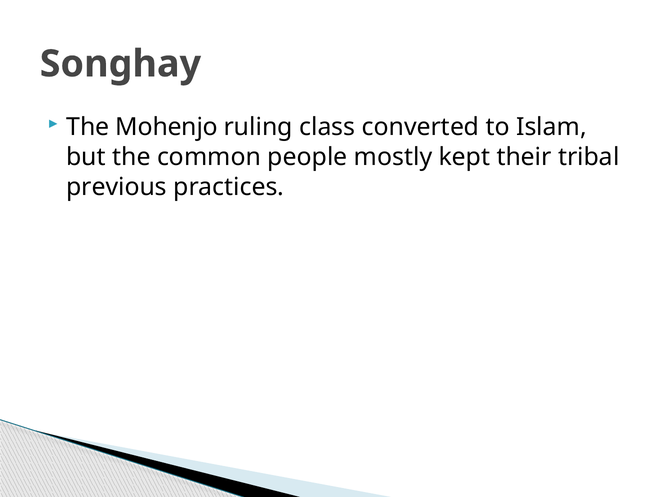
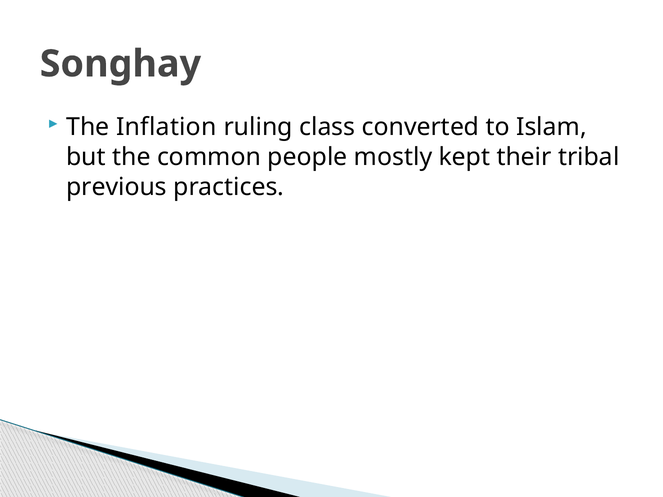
Mohenjo: Mohenjo -> Inflation
